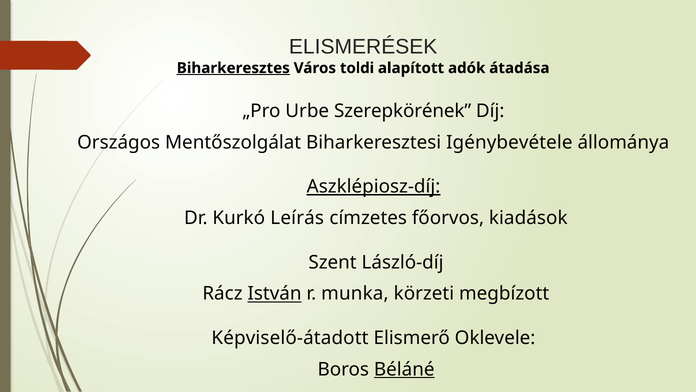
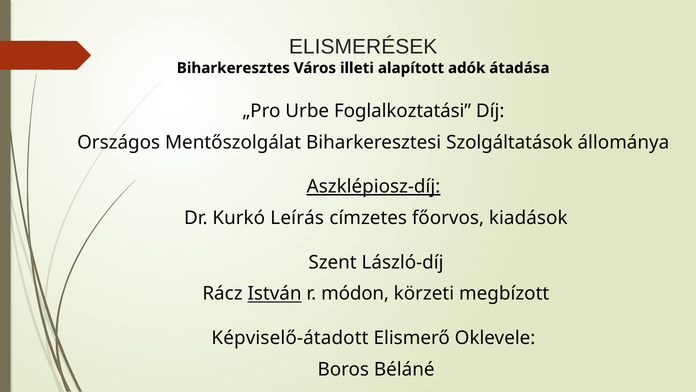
Biharkeresztes underline: present -> none
toldi: toldi -> illeti
Szerepkörének: Szerepkörének -> Foglalkoztatási
Igénybevétele: Igénybevétele -> Szolgáltatások
munka: munka -> módon
Béláné underline: present -> none
